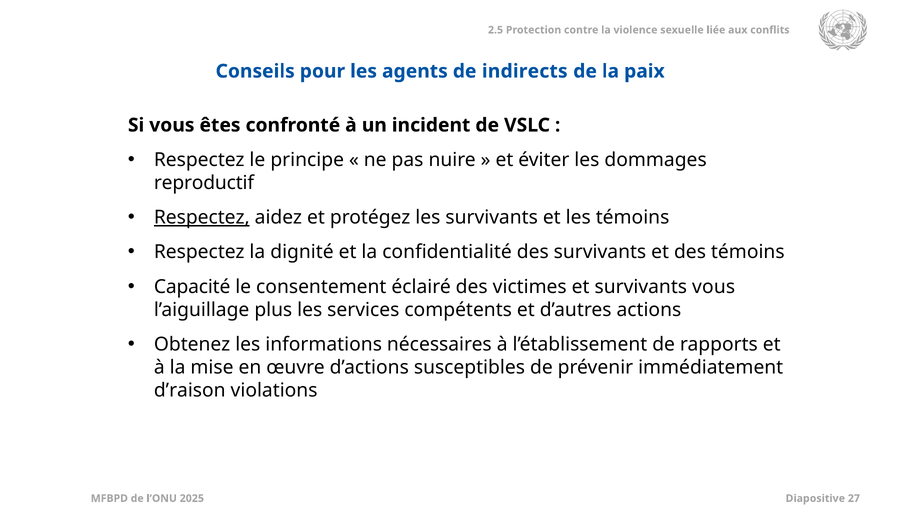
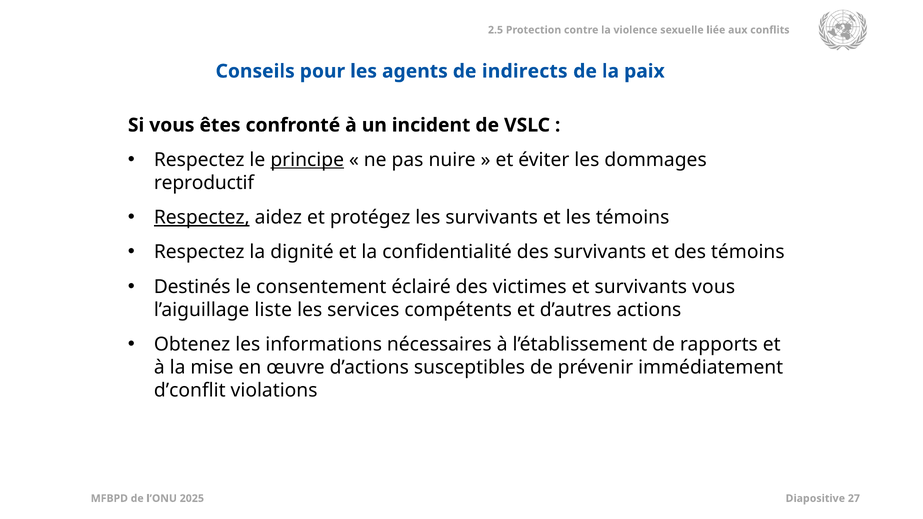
principe underline: none -> present
Capacité: Capacité -> Destinés
plus: plus -> liste
d’raison: d’raison -> d’conflit
